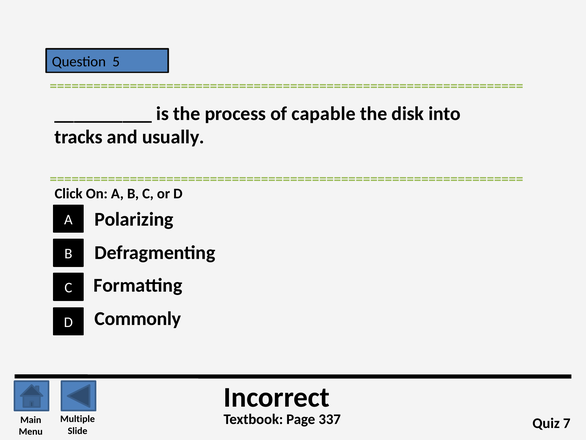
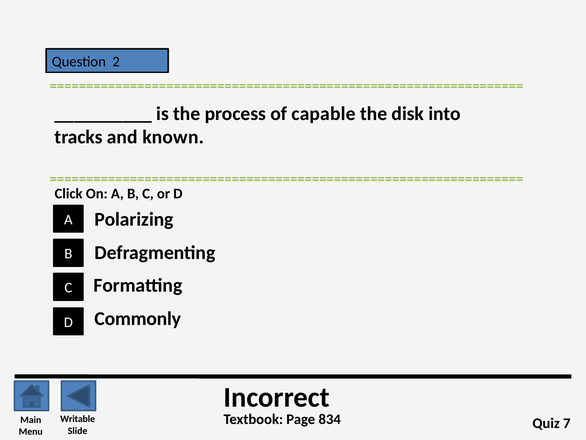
5: 5 -> 2
usually: usually -> known
337: 337 -> 834
Multiple: Multiple -> Writable
